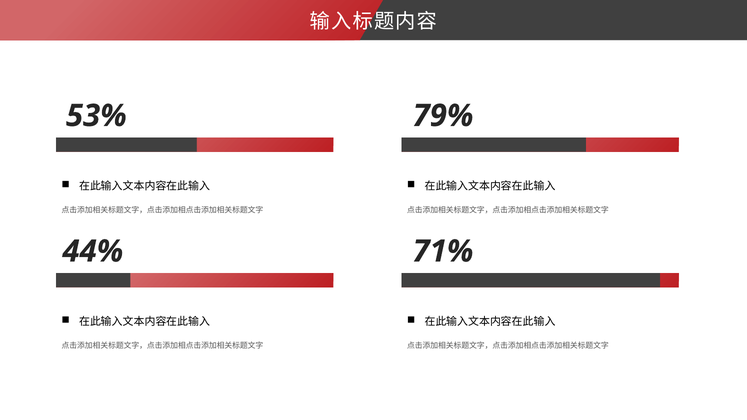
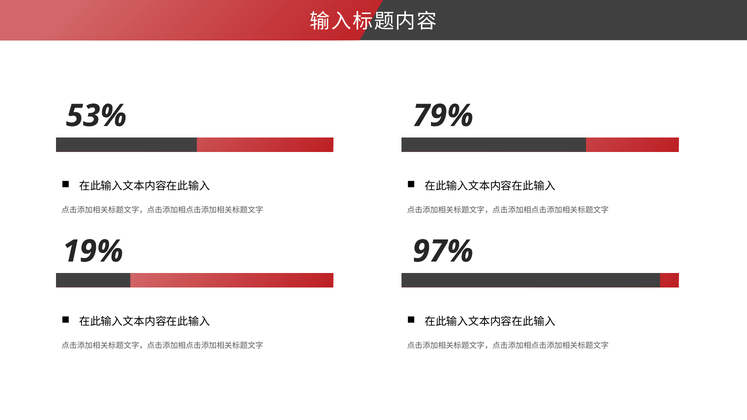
44%: 44% -> 19%
71%: 71% -> 97%
